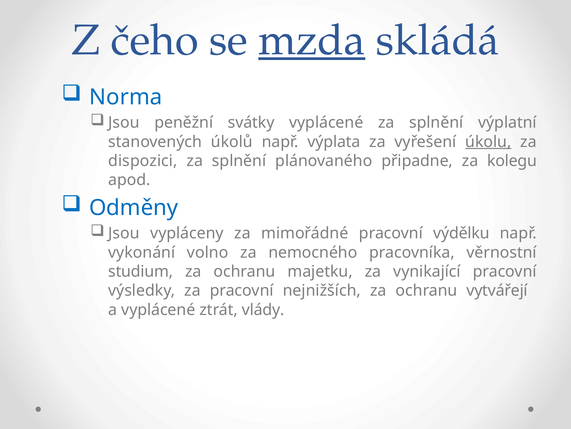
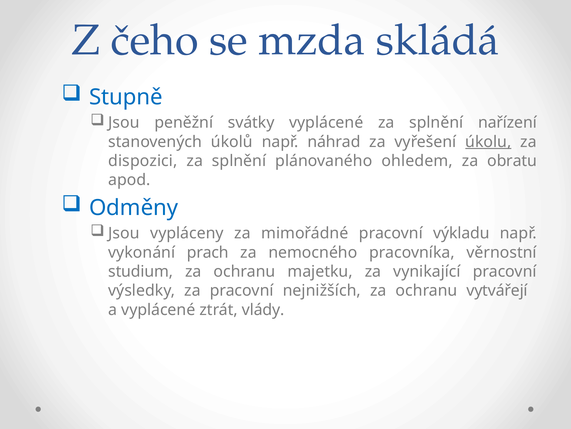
mzda underline: present -> none
Norma: Norma -> Stupně
výplatní: výplatní -> nařízení
výplata: výplata -> náhrad
připadne: připadne -> ohledem
kolegu: kolegu -> obratu
výdělku: výdělku -> výkladu
volno: volno -> prach
